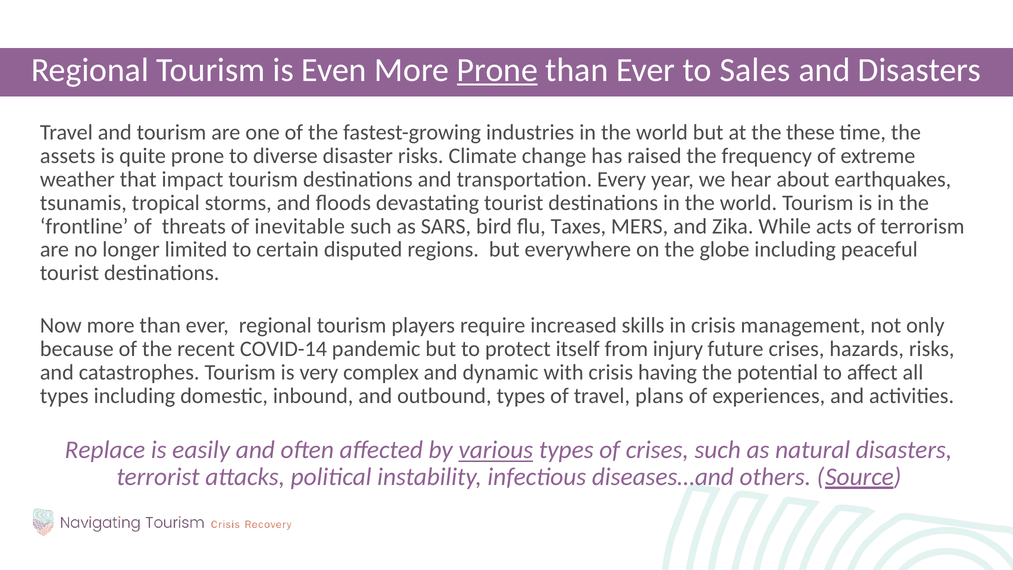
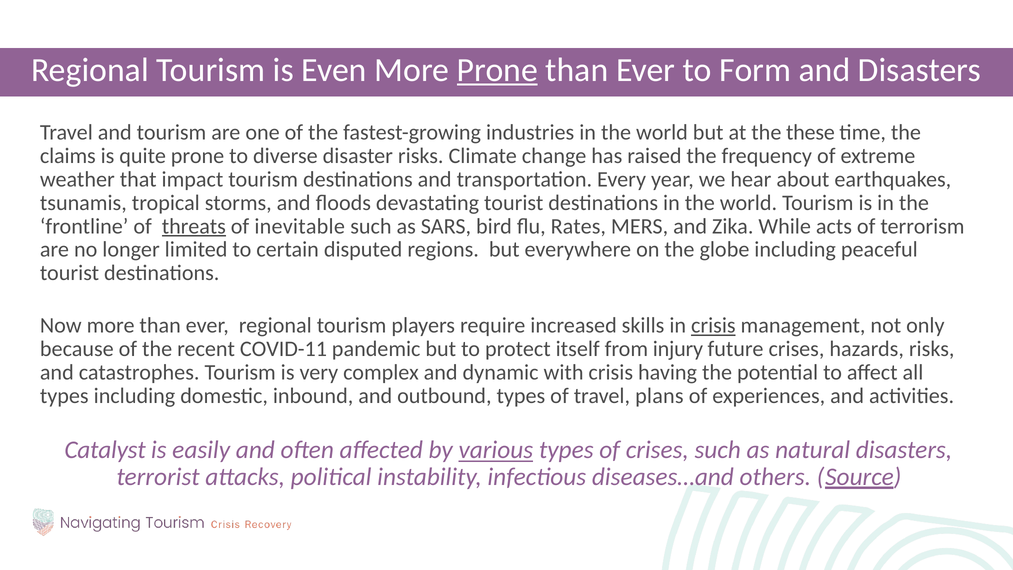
Sales: Sales -> Form
assets: assets -> claims
threats underline: none -> present
Taxes: Taxes -> Rates
crisis at (713, 326) underline: none -> present
COVID-14: COVID-14 -> COVID-11
Replace: Replace -> Catalyst
